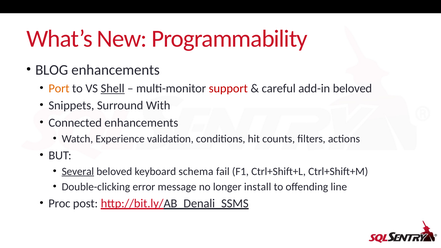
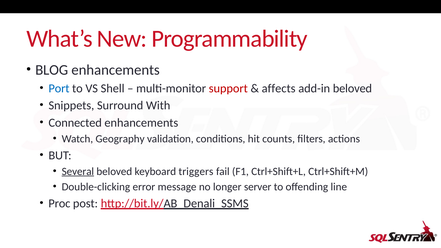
Port colour: orange -> blue
Shell underline: present -> none
careful: careful -> affects
Experience: Experience -> Geography
schema: schema -> triggers
install: install -> server
